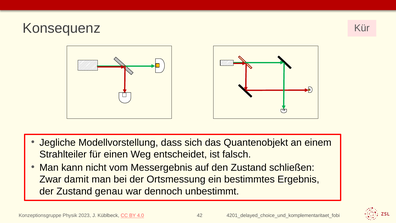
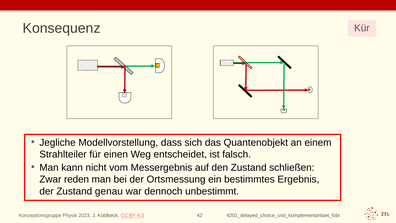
damit: damit -> reden
